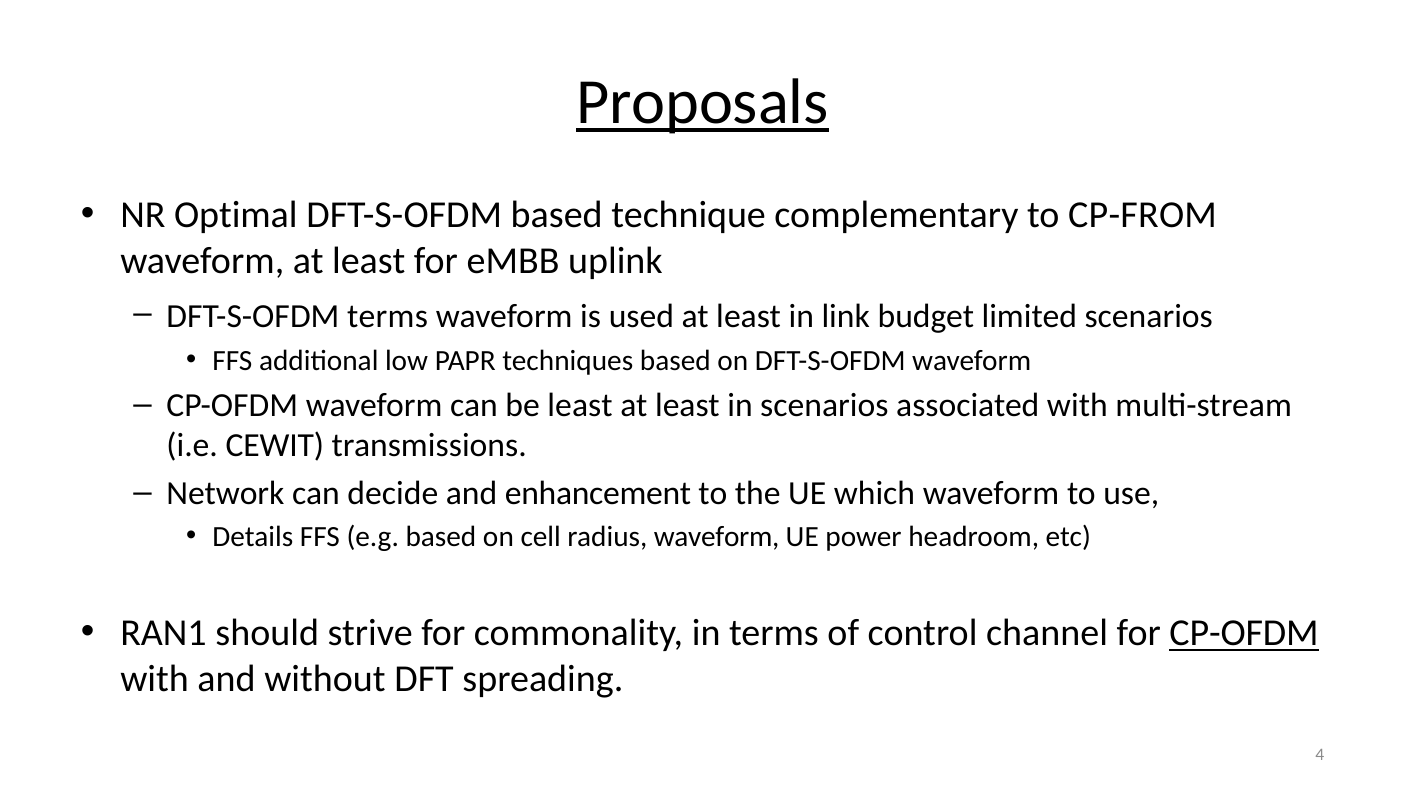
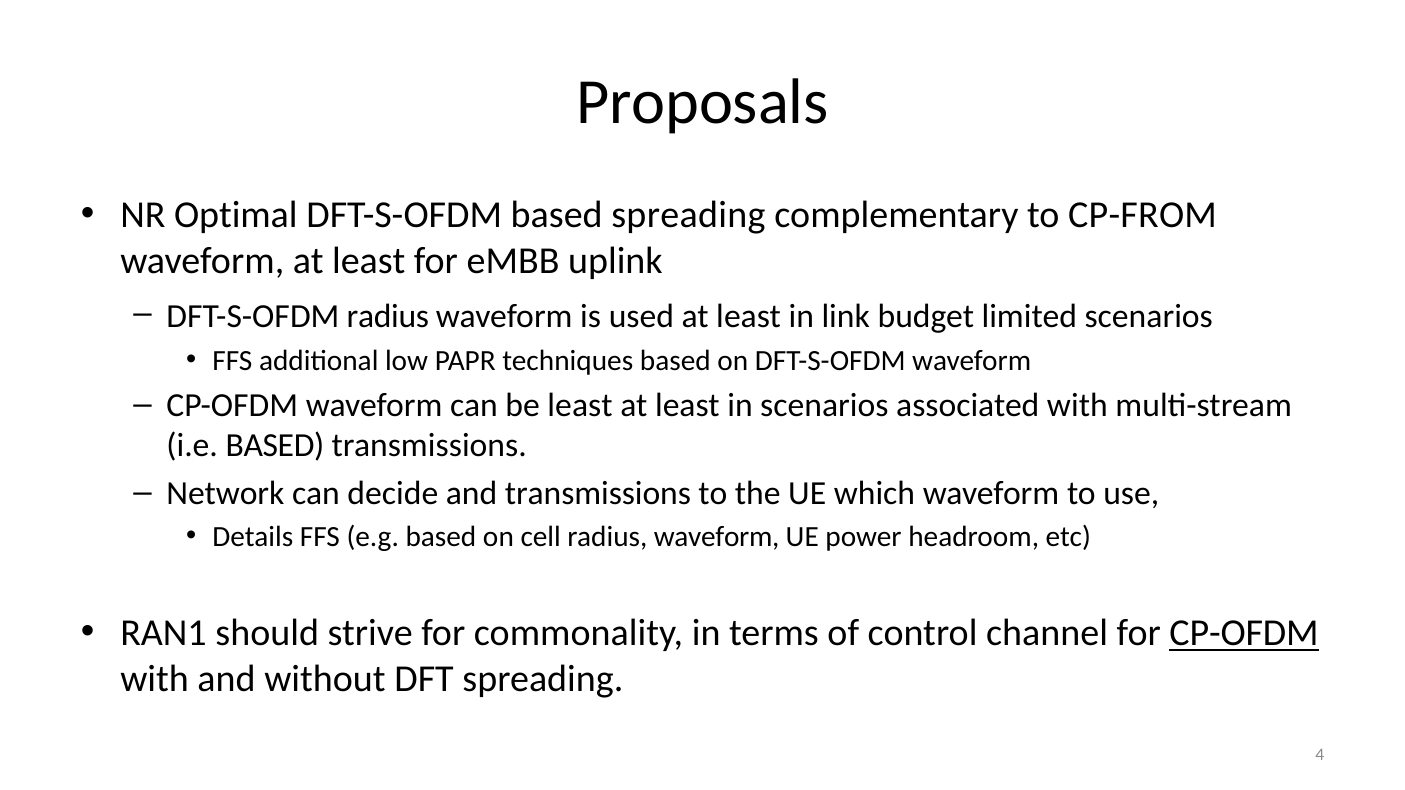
Proposals underline: present -> none
based technique: technique -> spreading
DFT-S-OFDM terms: terms -> radius
i.e CEWIT: CEWIT -> BASED
and enhancement: enhancement -> transmissions
